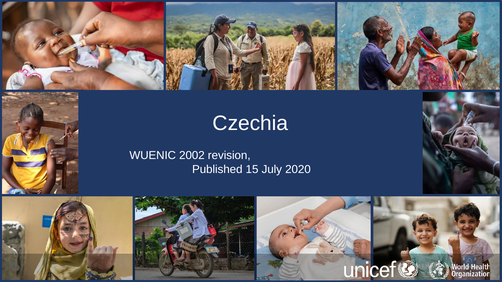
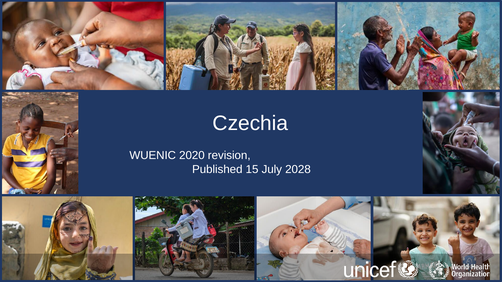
2002: 2002 -> 2020
2020: 2020 -> 2028
